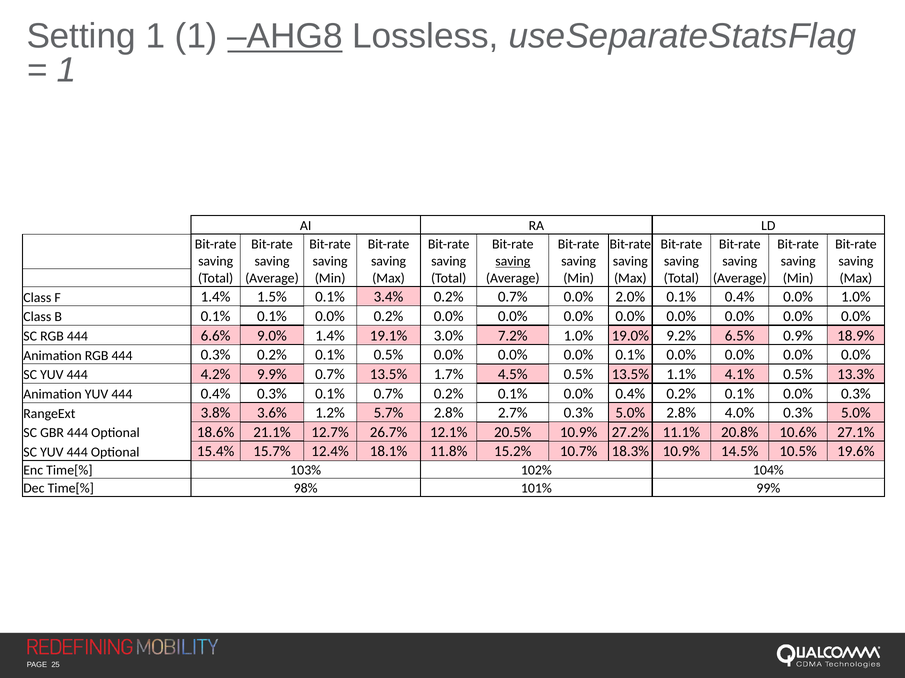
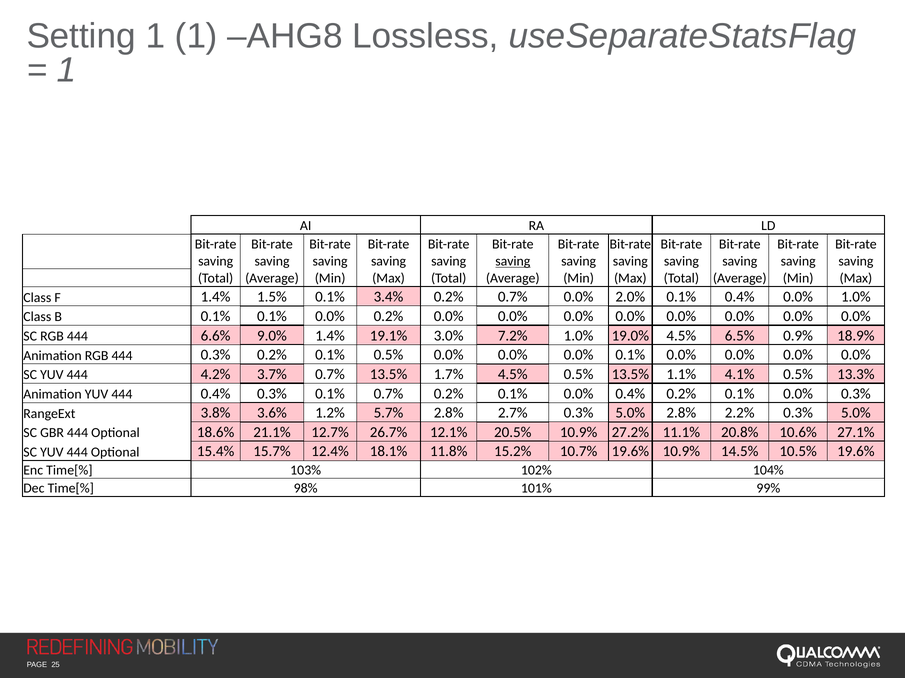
AHG8 underline: present -> none
19.0% 9.2%: 9.2% -> 4.5%
9.9%: 9.9% -> 3.7%
4.0%: 4.0% -> 2.2%
10.7% 18.3%: 18.3% -> 19.6%
